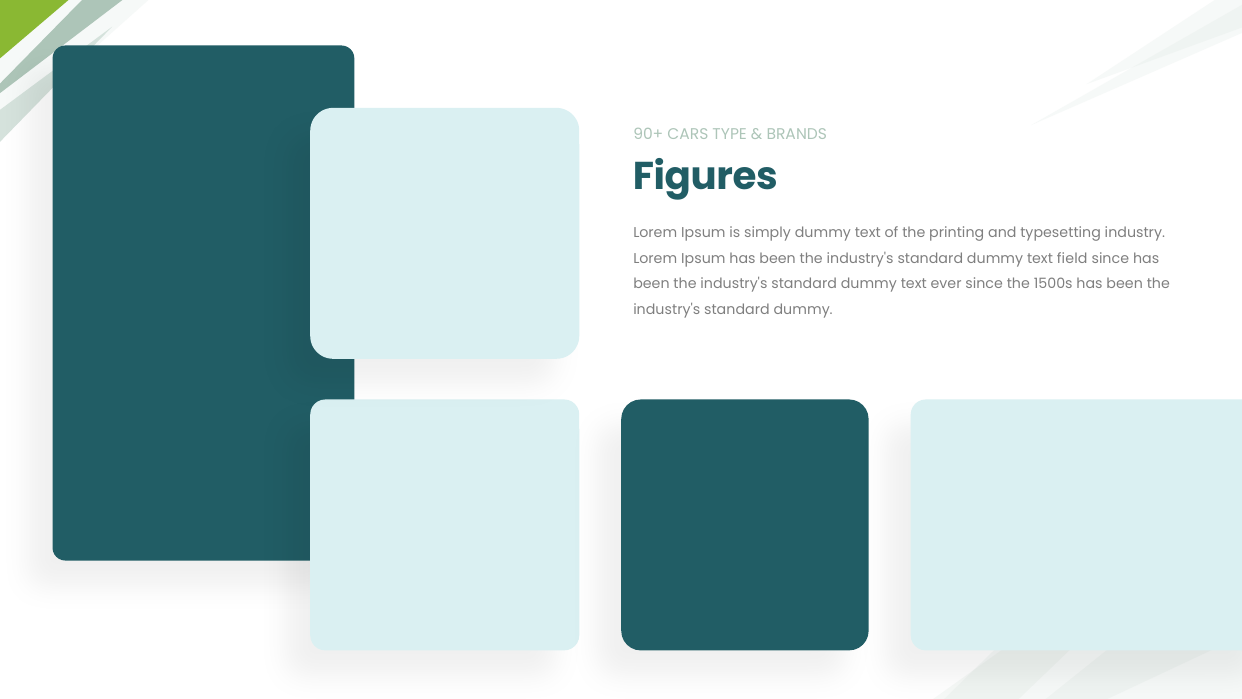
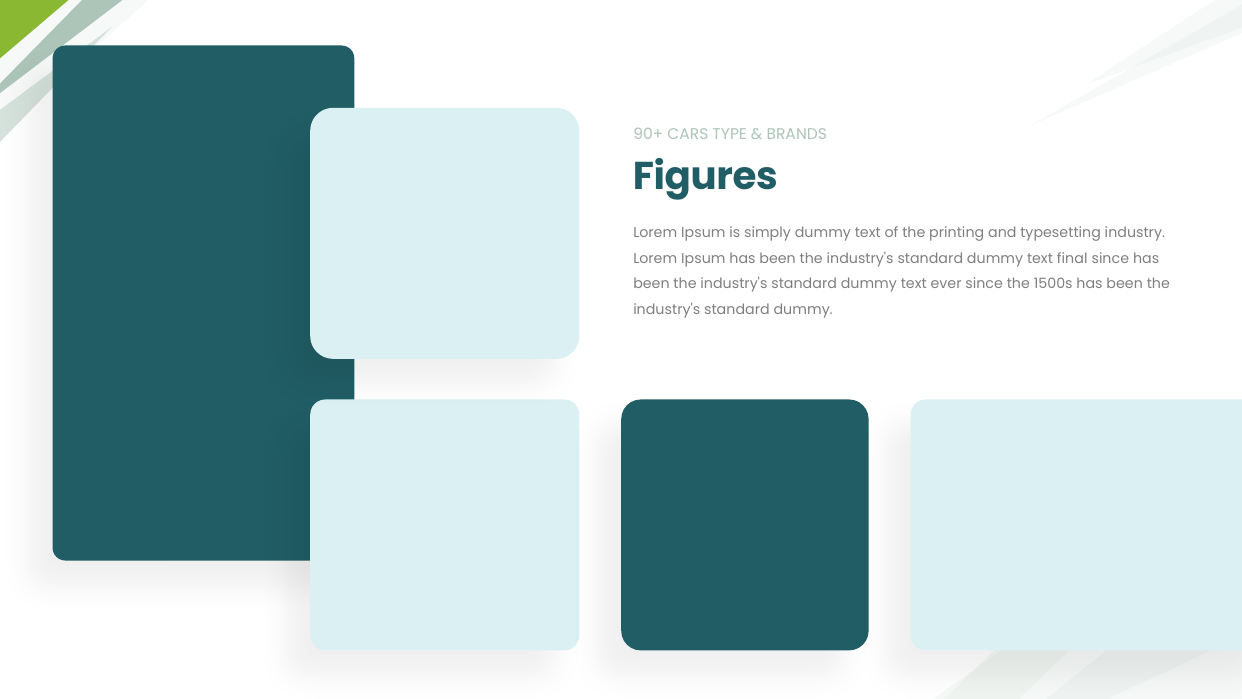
field: field -> final
